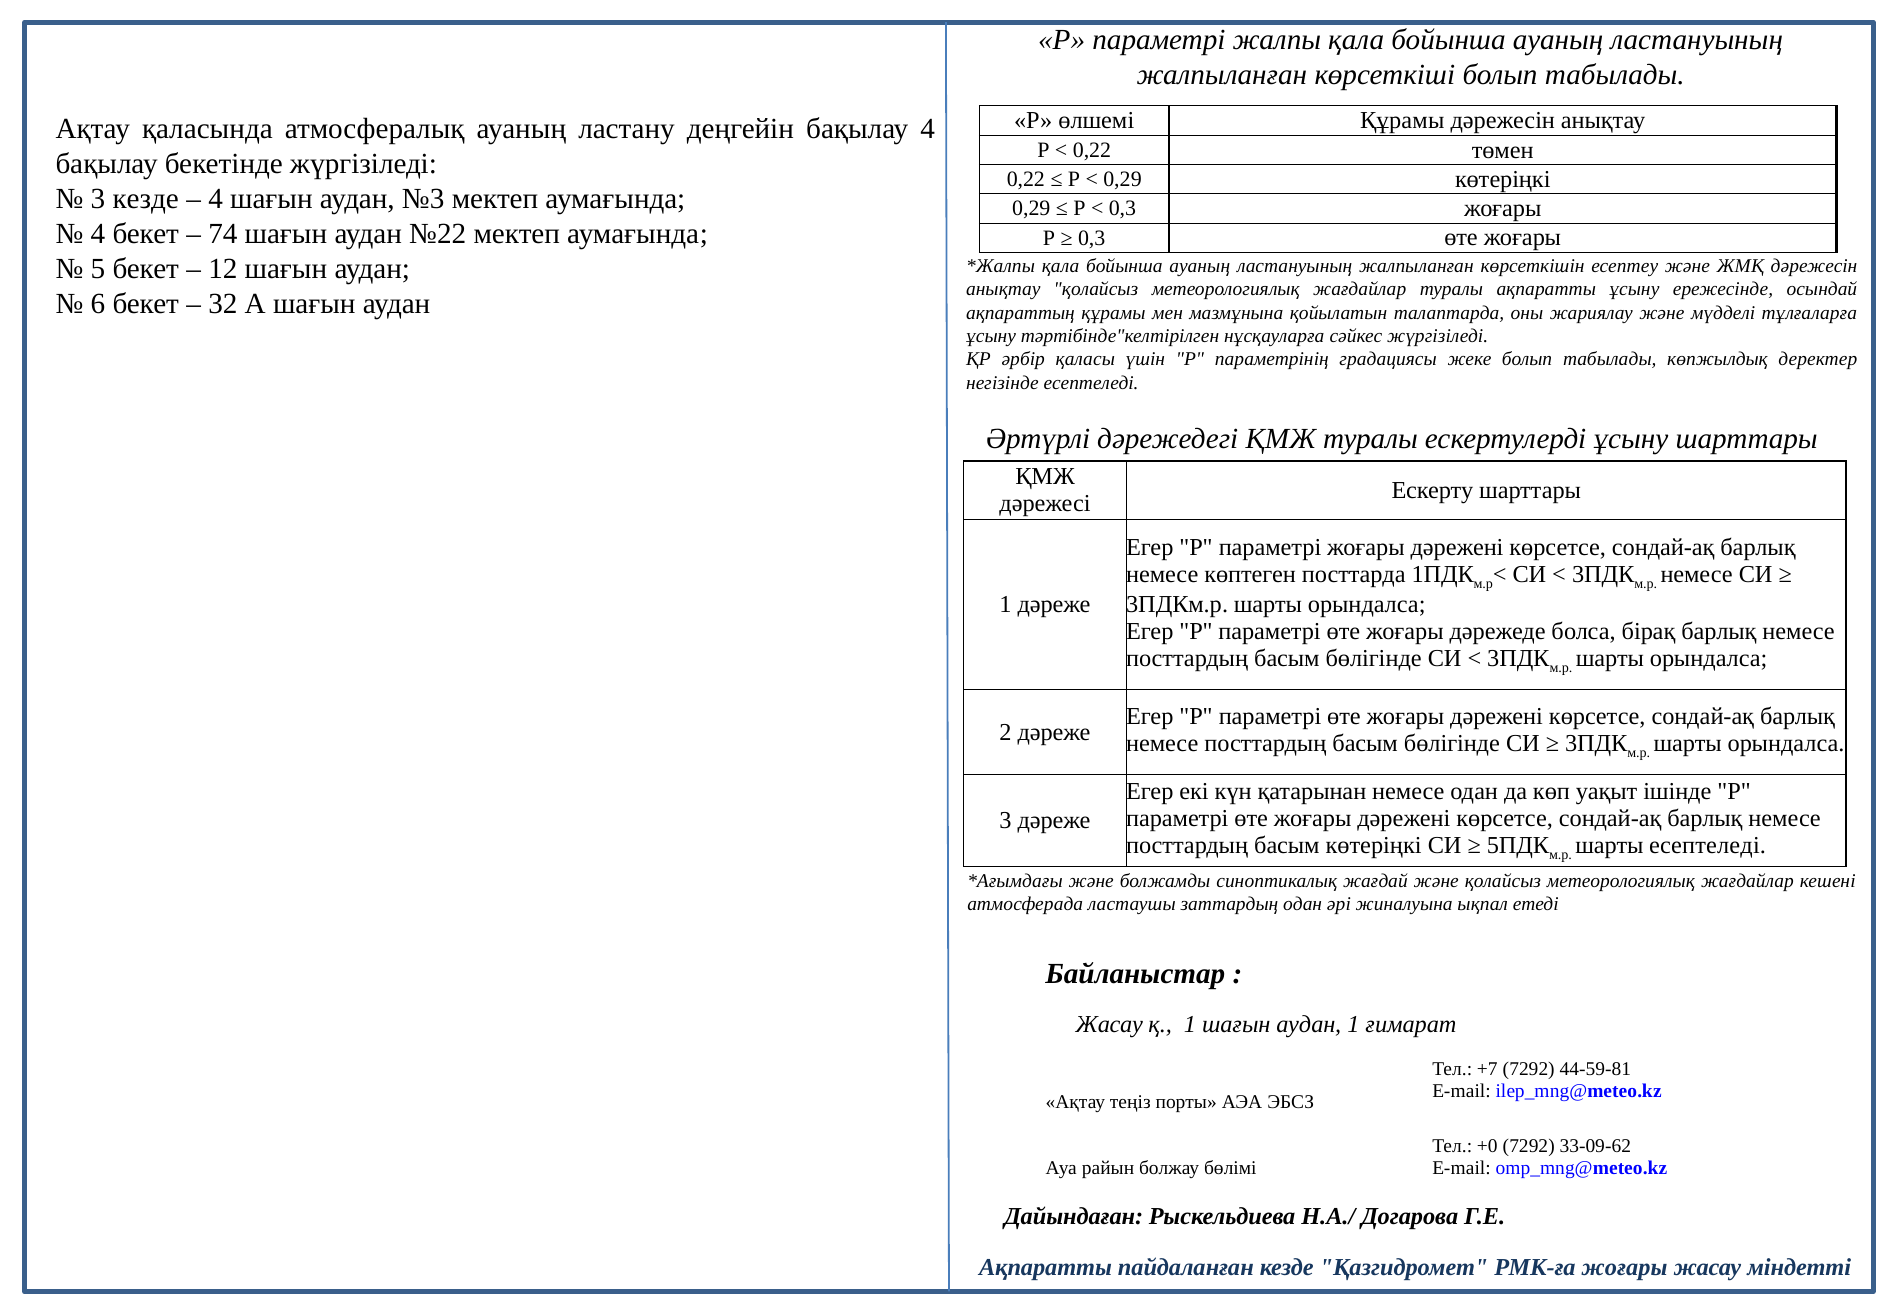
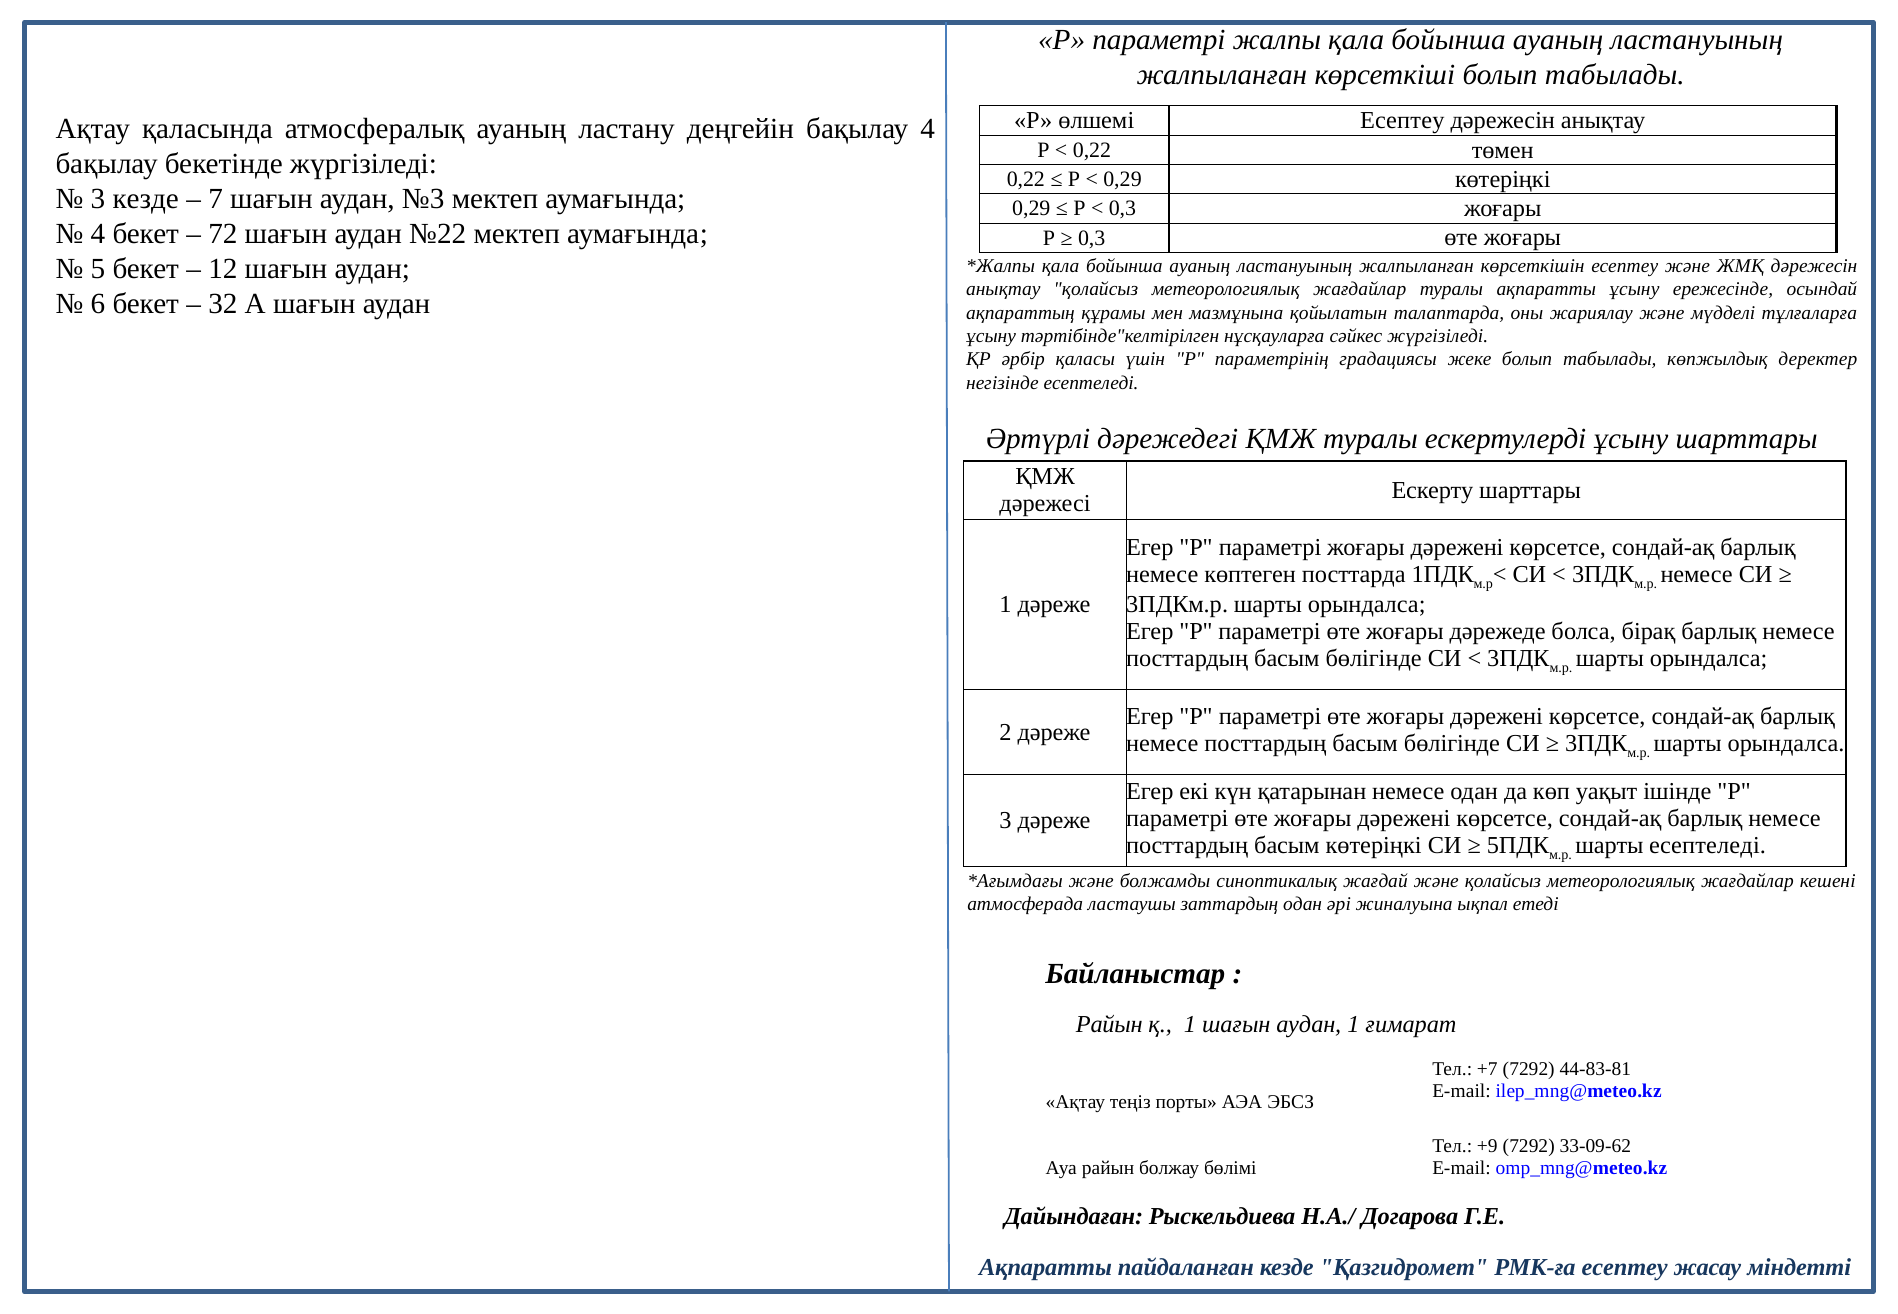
өлшемі Құрамы: Құрамы -> Есептеу
4 at (216, 199): 4 -> 7
74: 74 -> 72
Жасау at (1109, 1025): Жасау -> Райын
44-59-81: 44-59-81 -> 44-83-81
+0: +0 -> +9
РМК-ға жоғары: жоғары -> есептеу
